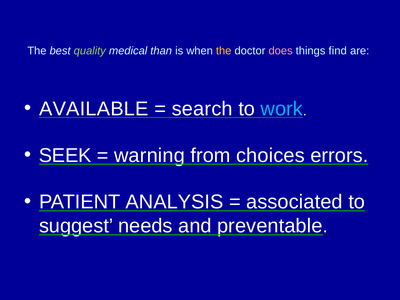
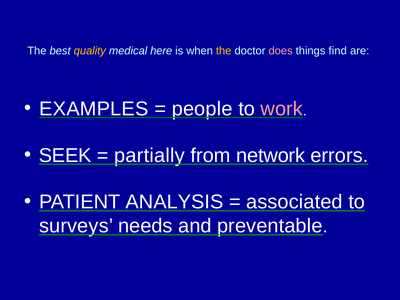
quality colour: light green -> yellow
than: than -> here
AVAILABLE: AVAILABLE -> EXAMPLES
search: search -> people
work colour: light blue -> pink
warning: warning -> partially
choices: choices -> network
suggest: suggest -> surveys
